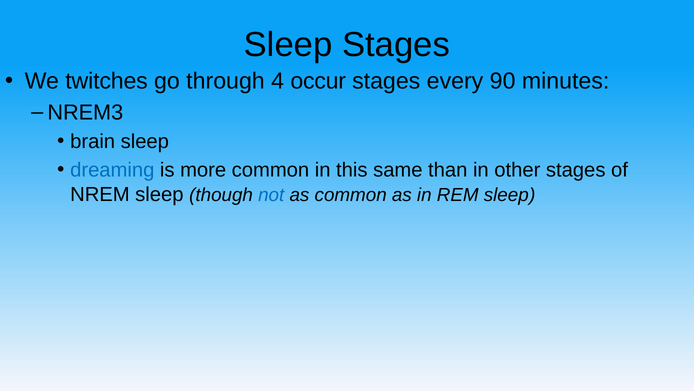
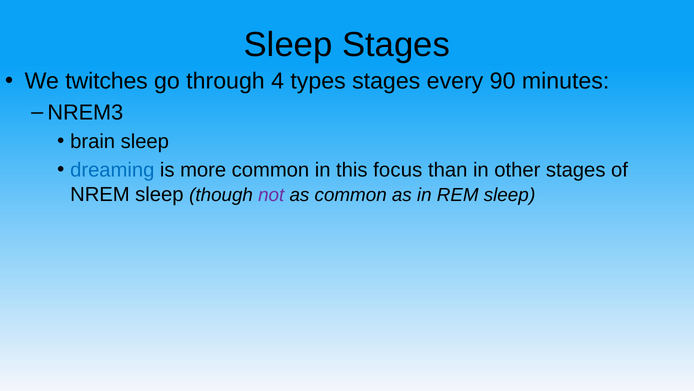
occur: occur -> types
same: same -> focus
not colour: blue -> purple
